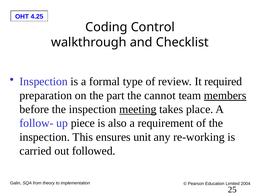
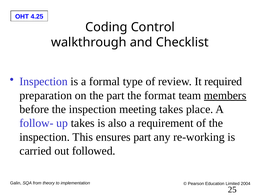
cannot: cannot -> format
meeting underline: present -> none
up piece: piece -> takes
ensures unit: unit -> part
